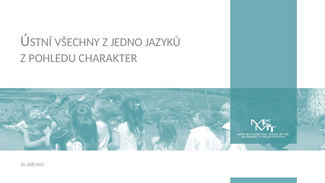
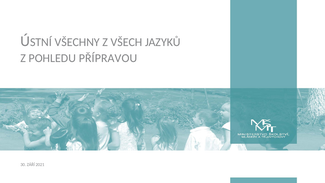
JEDNO: JEDNO -> VŠECH
CHARAKTER: CHARAKTER -> PŘÍPRAVOU
